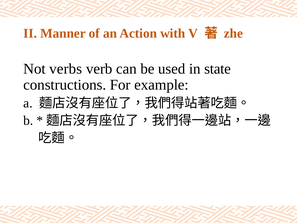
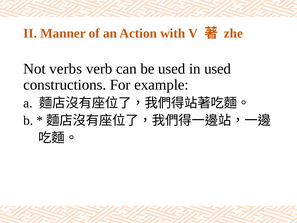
in state: state -> used
